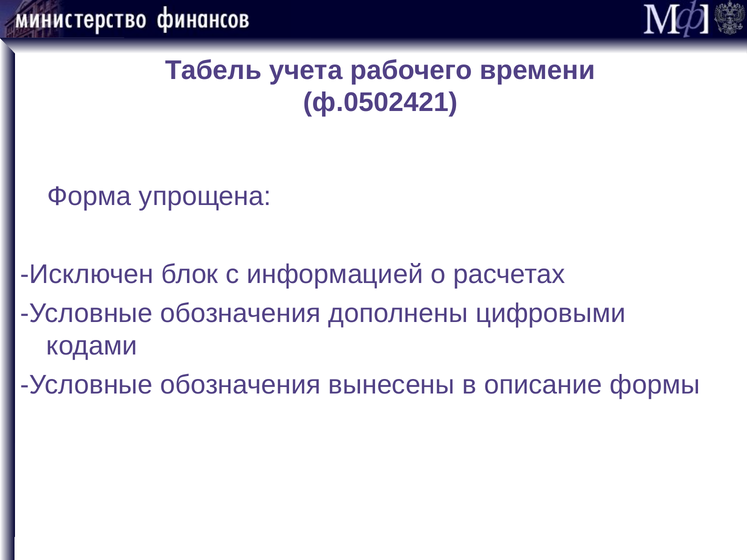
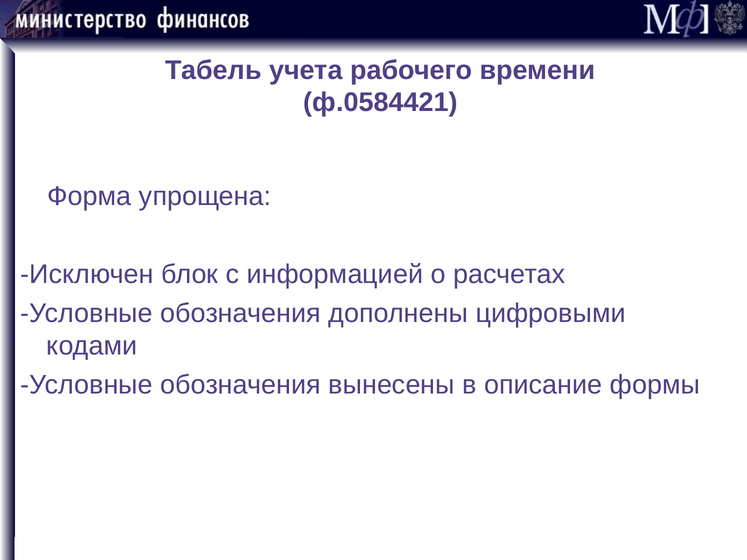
ф.0502421: ф.0502421 -> ф.0584421
